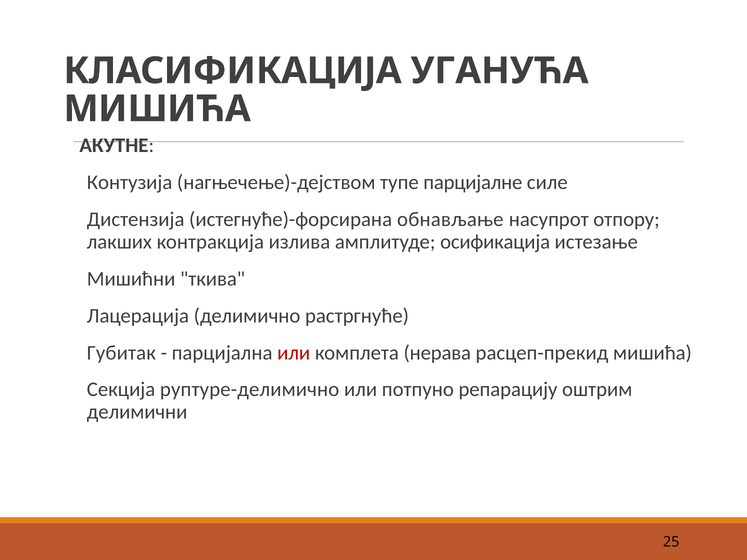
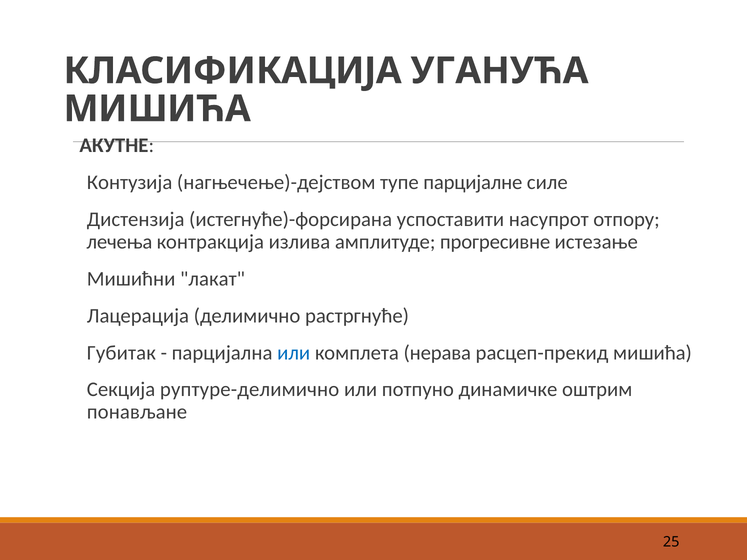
обнављање: обнављање -> успоставити
лакших: лакших -> лечења
осификација: осификација -> прогресивне
ткива: ткива -> лакат
или at (294, 353) colour: red -> blue
репарацију: репарацију -> динамичке
делимични: делимични -> понављане
